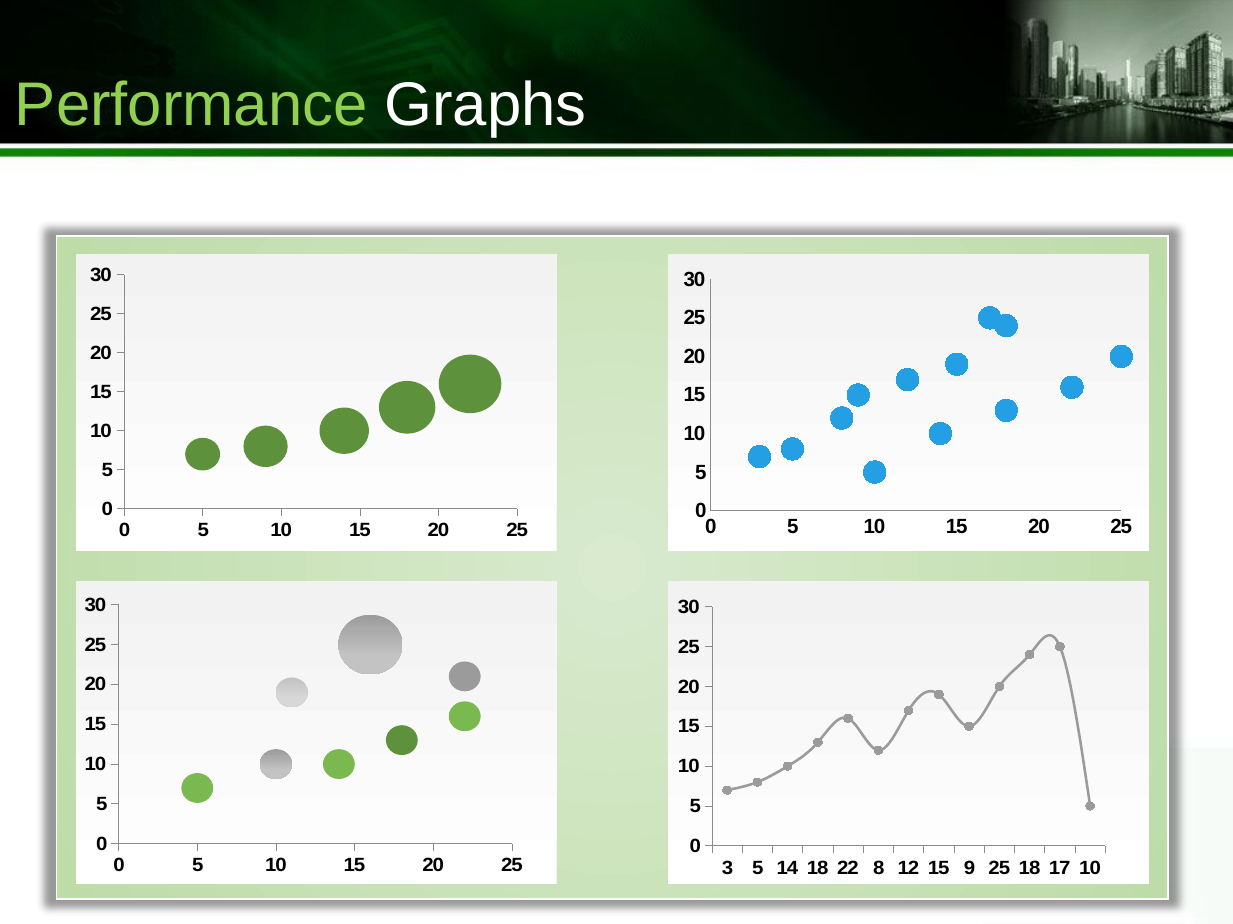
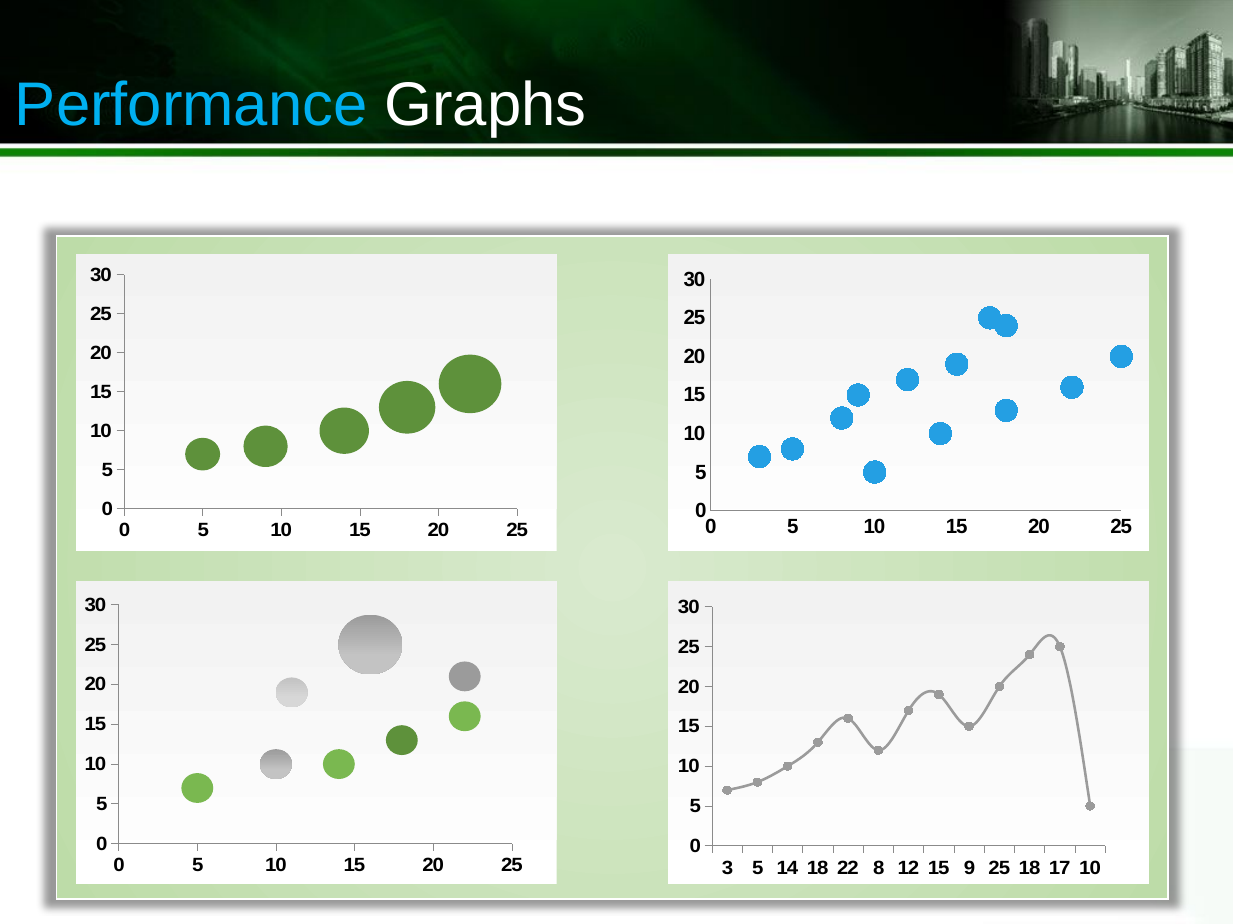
Performance colour: light green -> light blue
